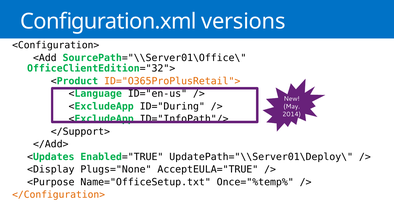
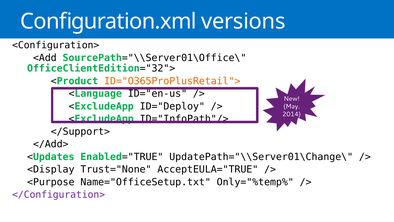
ID="During: ID="During -> ID="Deploy
UpdatePath="\\Server01\Deploy\: UpdatePath="\\Server01\Deploy\ -> UpdatePath="\\Server01\Change\
Plugs="None: Plugs="None -> Trust="None
Once="%temp%: Once="%temp% -> Only="%temp%
</Configuration> colour: orange -> purple
